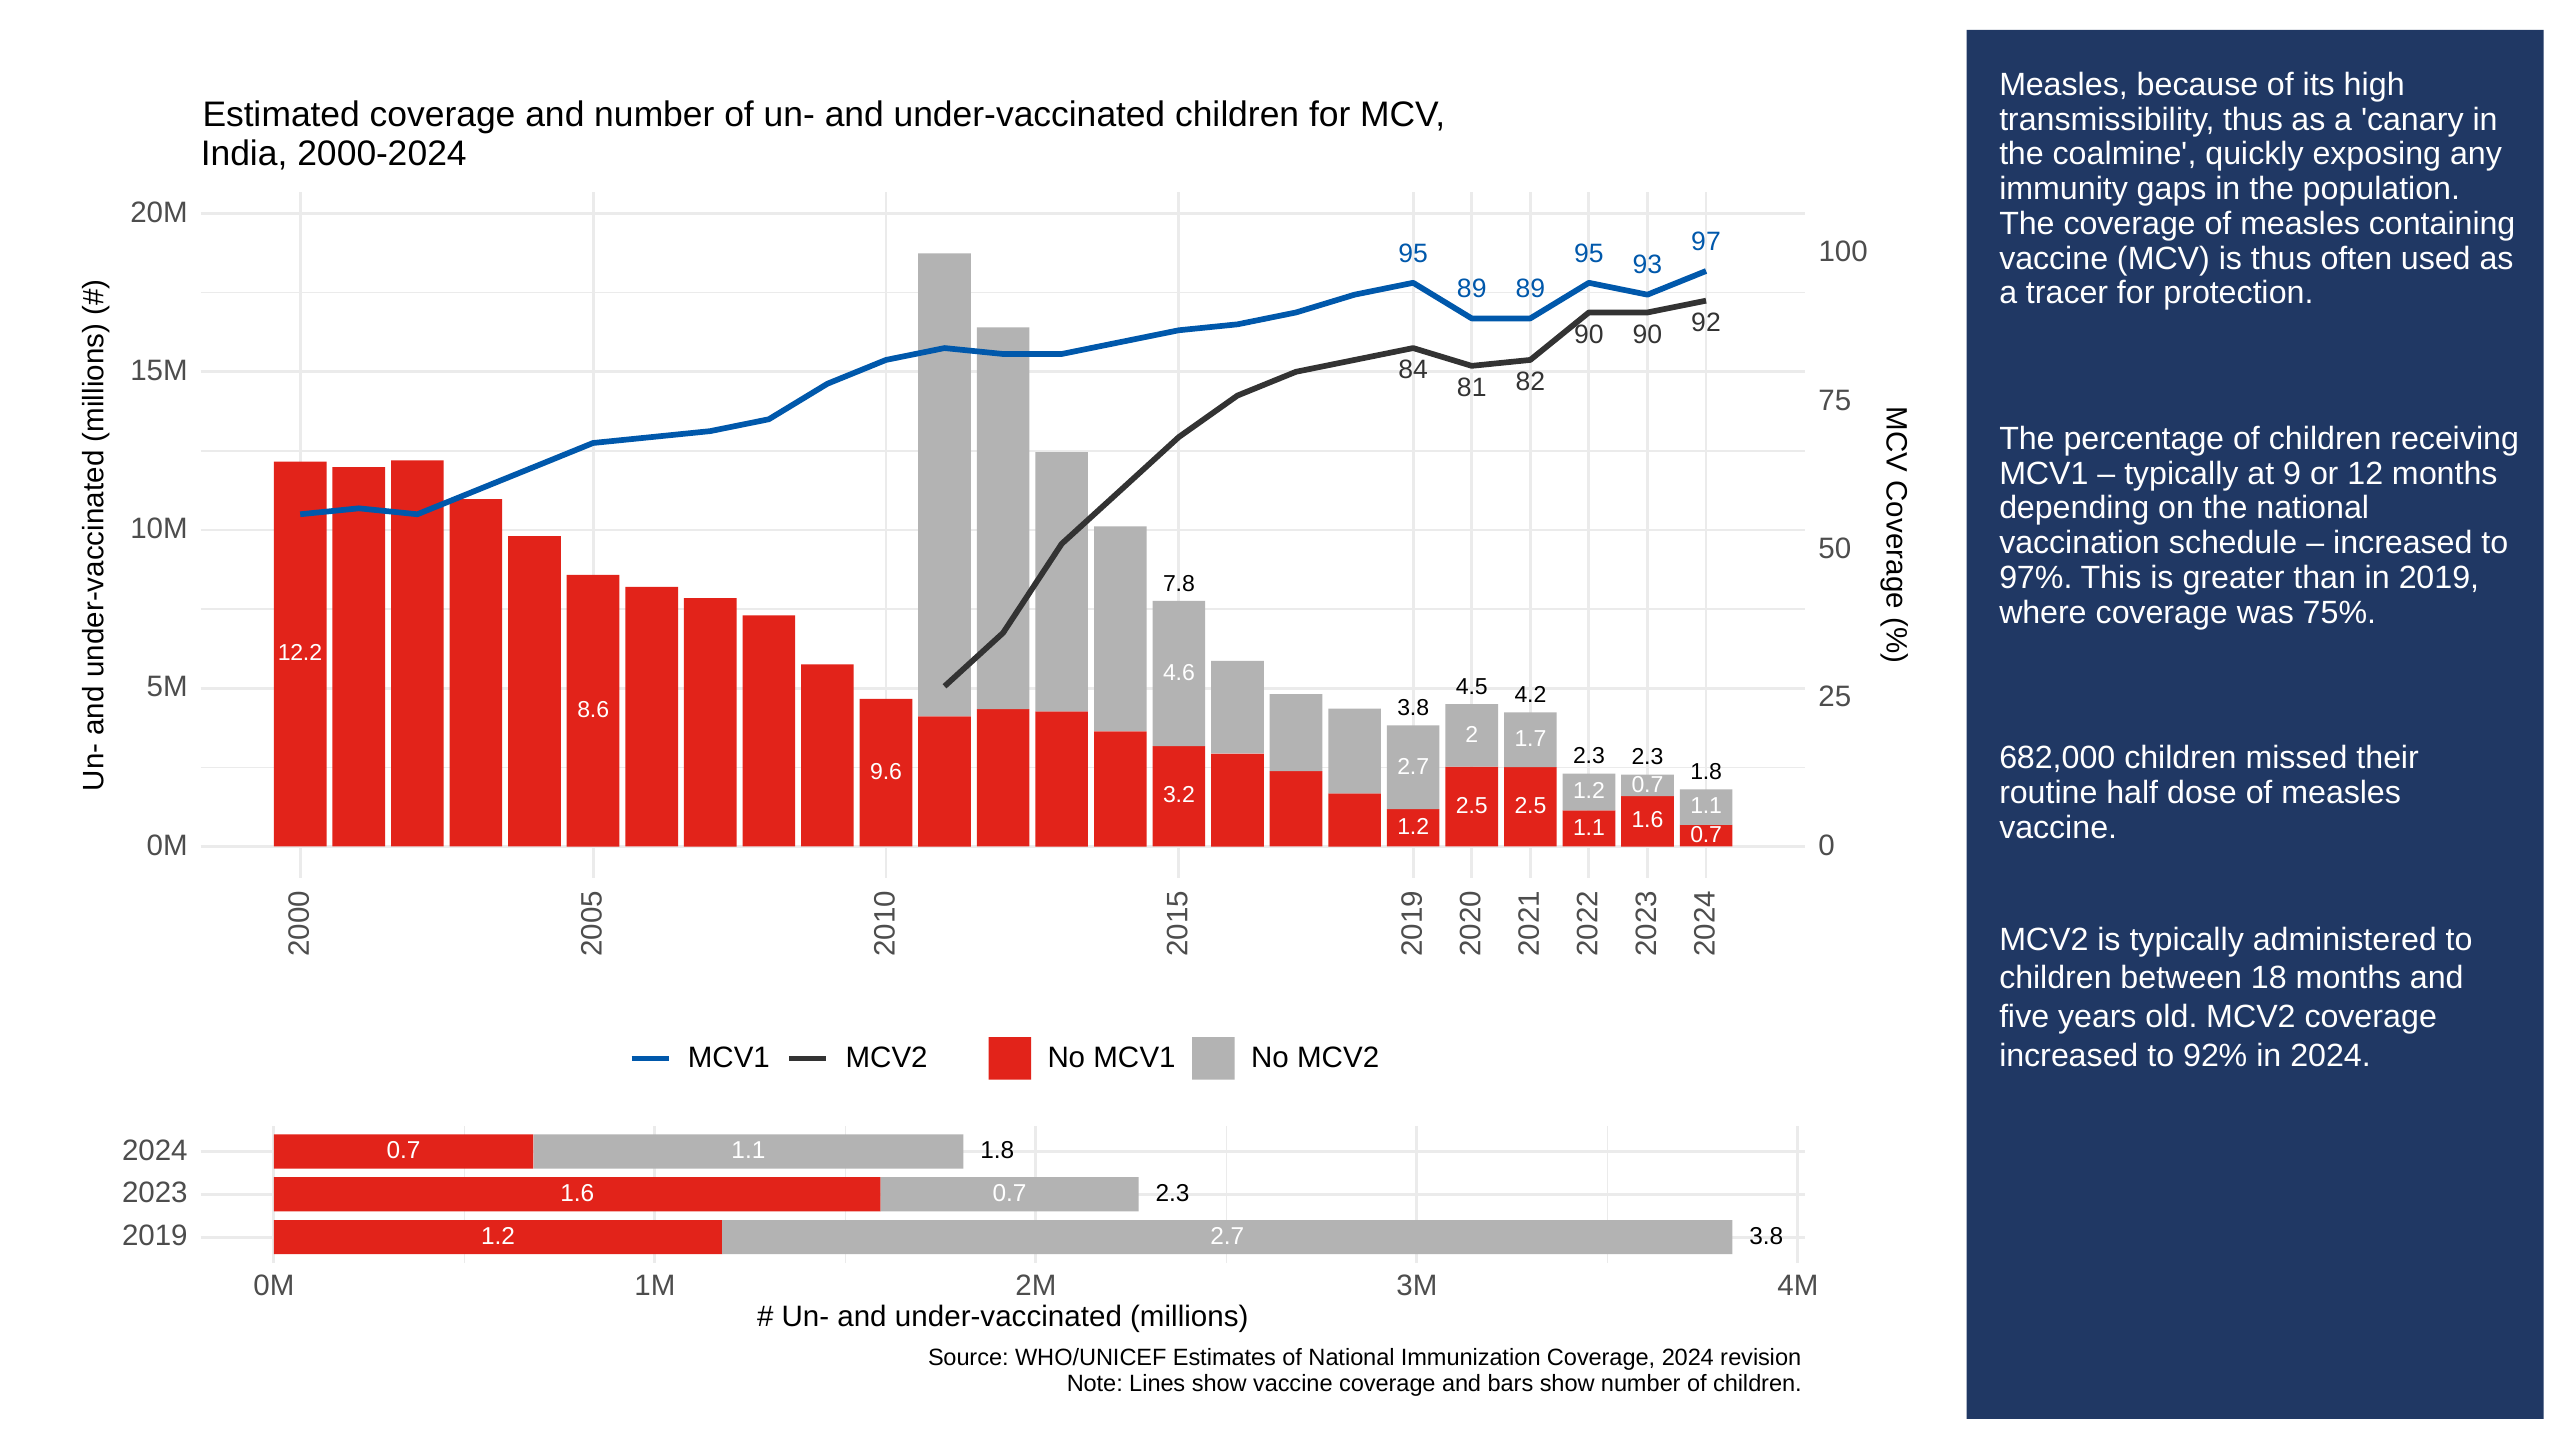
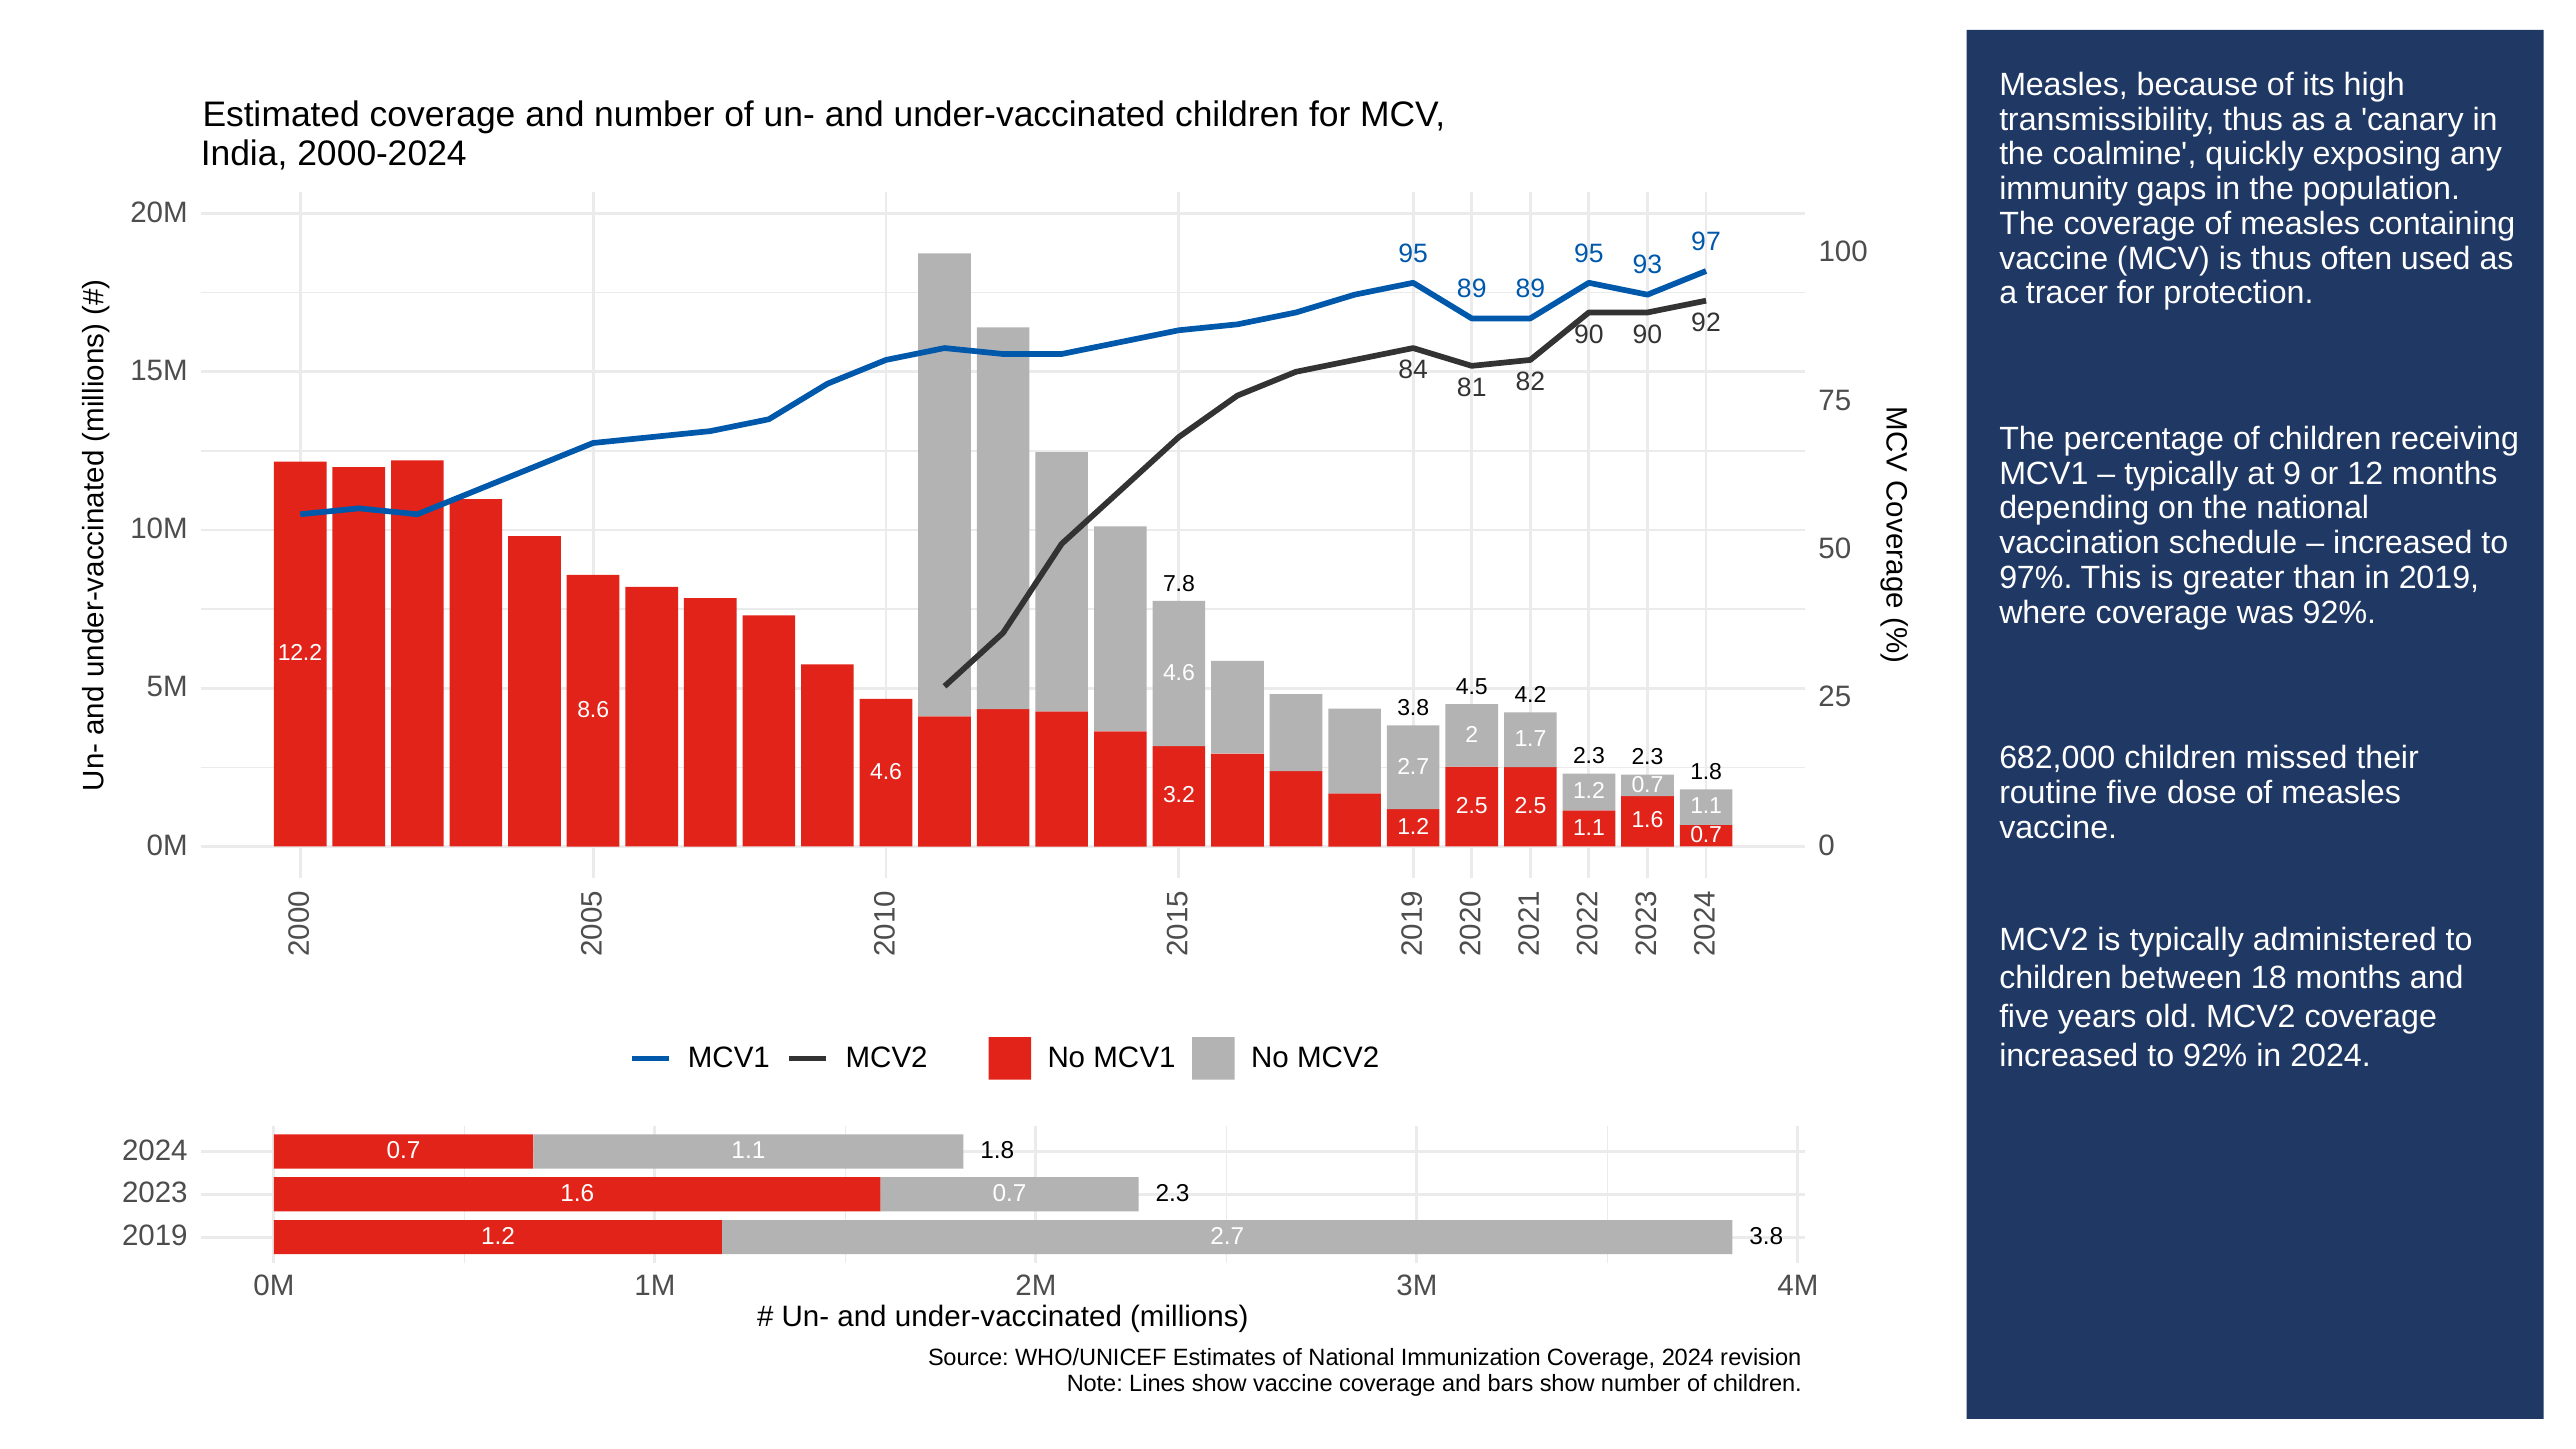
was 75%: 75% -> 92%
9.6 at (886, 772): 9.6 -> 4.6
routine half: half -> five
